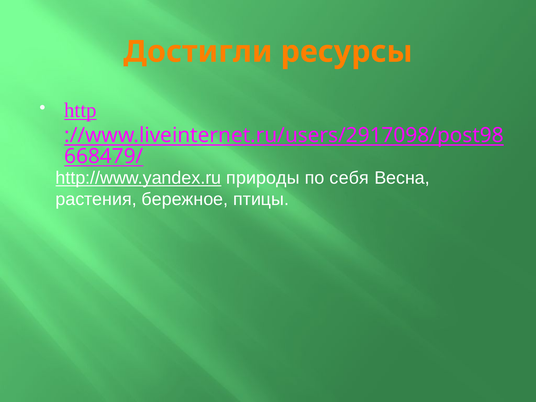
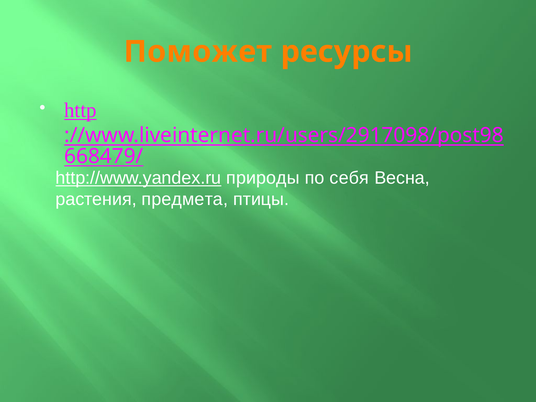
Достигли: Достигли -> Поможет
бережное: бережное -> предмета
